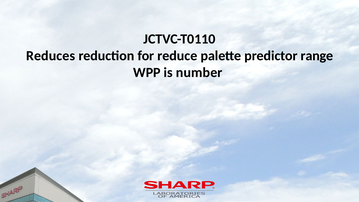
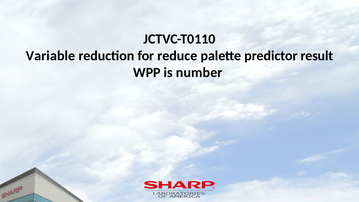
Reduces: Reduces -> Variable
range: range -> result
